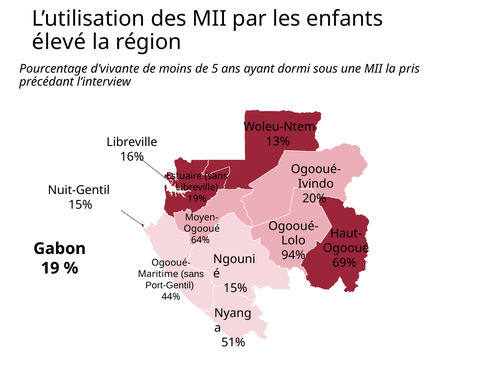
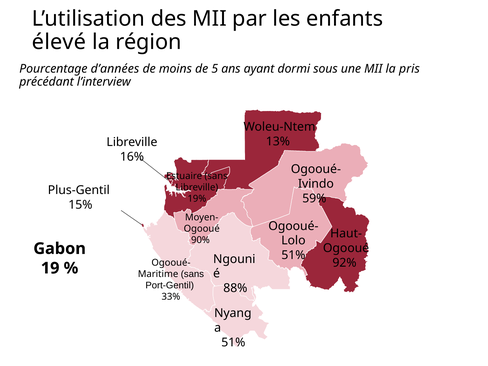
d’vivante: d’vivante -> d’années
Nuit-Gentil: Nuit-Gentil -> Plus-Gentil
20%: 20% -> 59%
64%: 64% -> 90%
94% at (293, 255): 94% -> 51%
69%: 69% -> 92%
15% at (235, 288): 15% -> 88%
44%: 44% -> 33%
